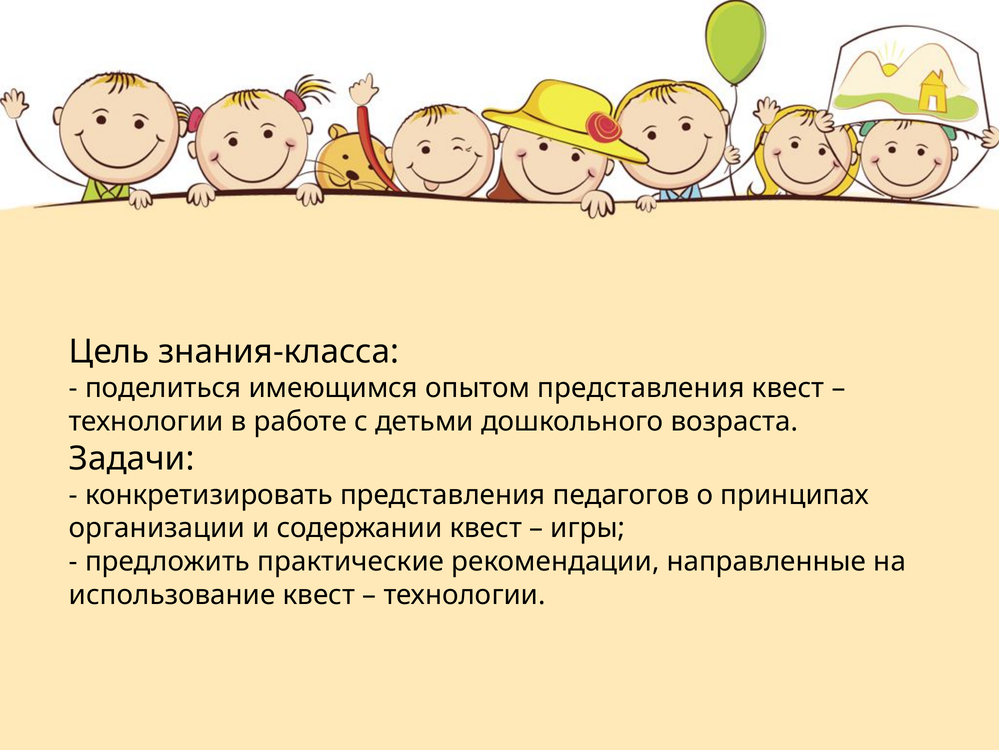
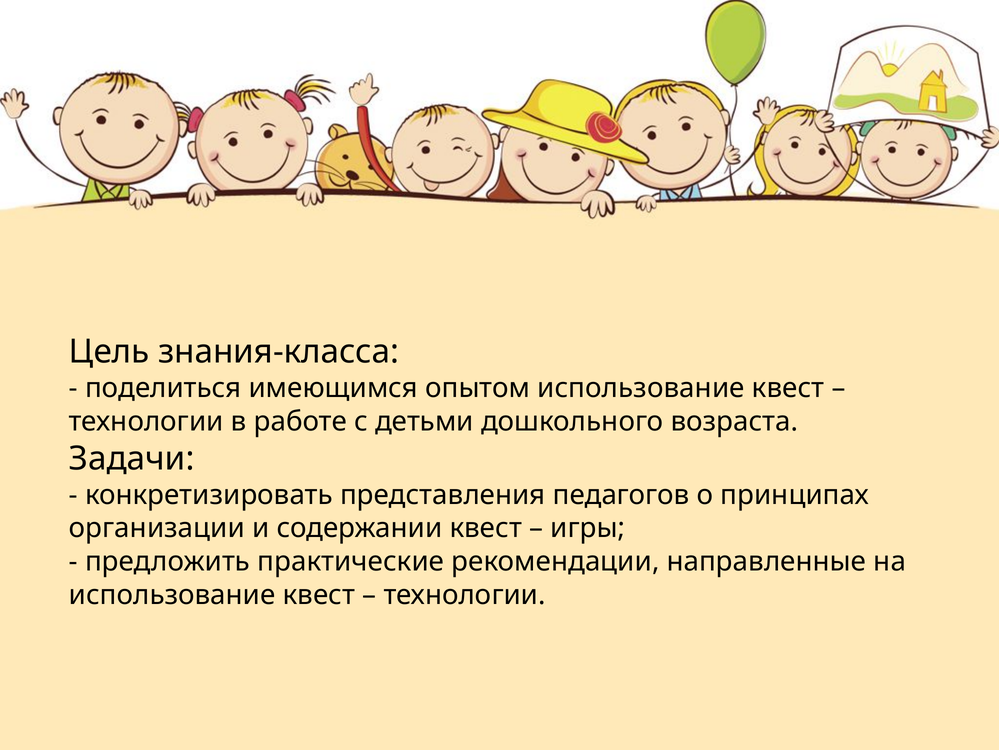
опытом представления: представления -> использование
